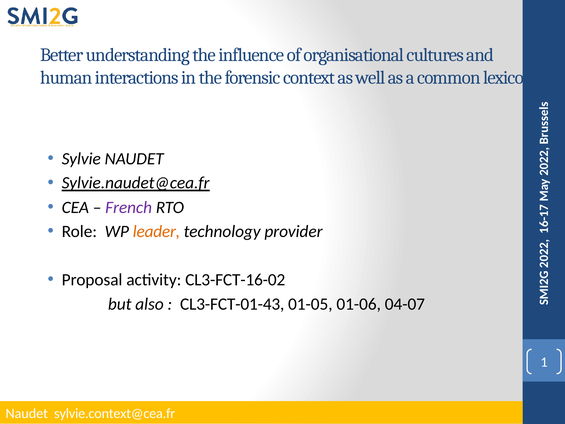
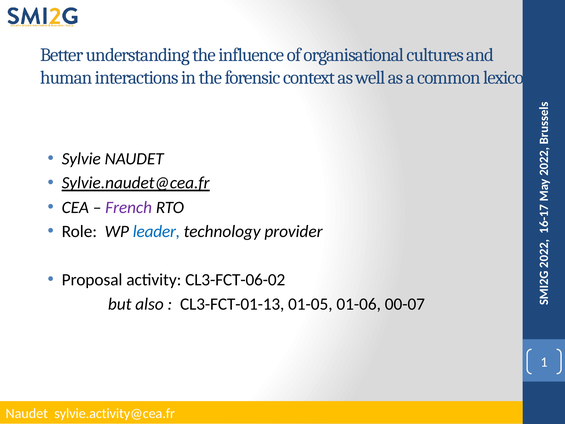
leader colour: orange -> blue
CL3-FCT-16-02: CL3-FCT-16-02 -> CL3-FCT-06-02
CL3-FCT-01-43: CL3-FCT-01-43 -> CL3-FCT-01-13
04-07: 04-07 -> 00-07
sylvie.context@cea.fr: sylvie.context@cea.fr -> sylvie.activity@cea.fr
